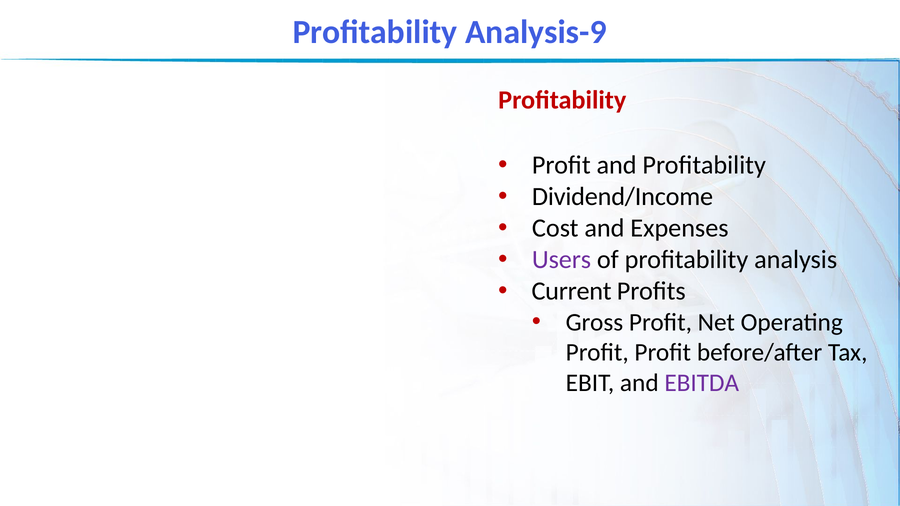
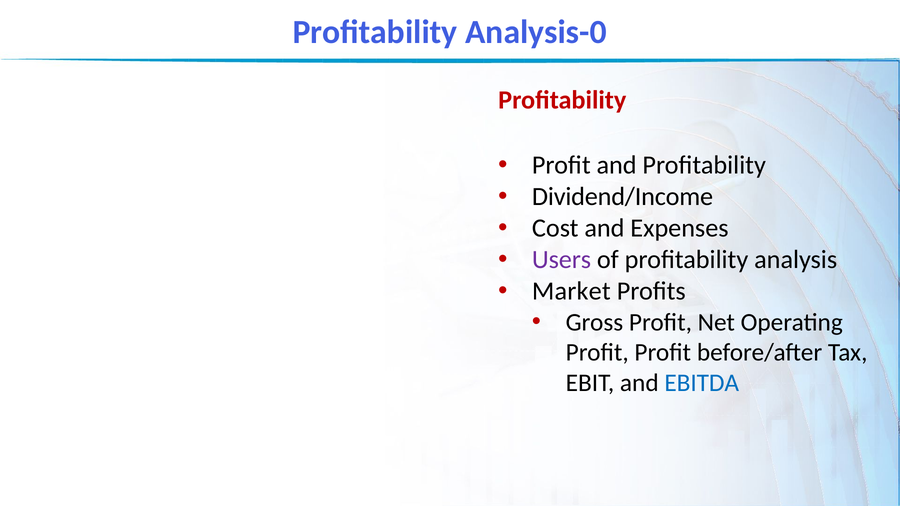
Analysis-9: Analysis-9 -> Analysis-0
Current: Current -> Market
EBITDA colour: purple -> blue
